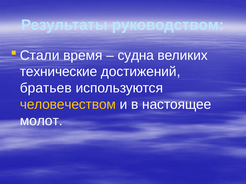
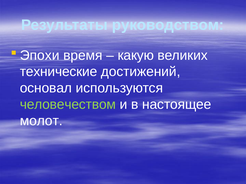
Стали: Стали -> Эпохи
судна: судна -> какую
братьев: братьев -> основал
человечеством colour: yellow -> light green
